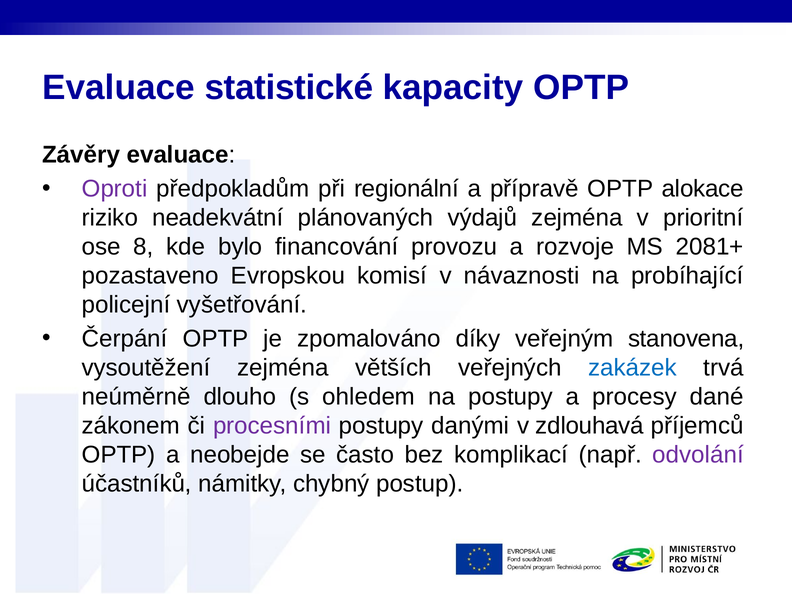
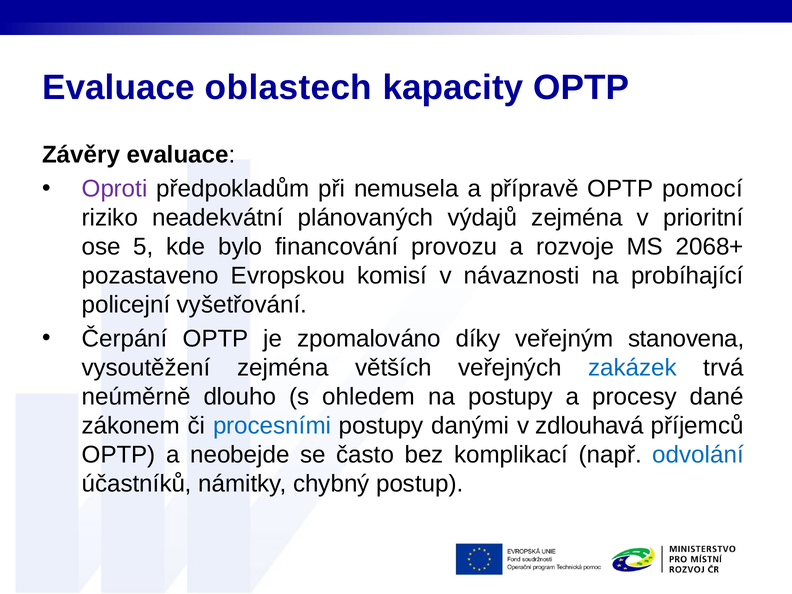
statistické: statistické -> oblastech
regionální: regionální -> nemusela
alokace: alokace -> pomocí
8: 8 -> 5
2081+: 2081+ -> 2068+
procesními colour: purple -> blue
odvolání colour: purple -> blue
